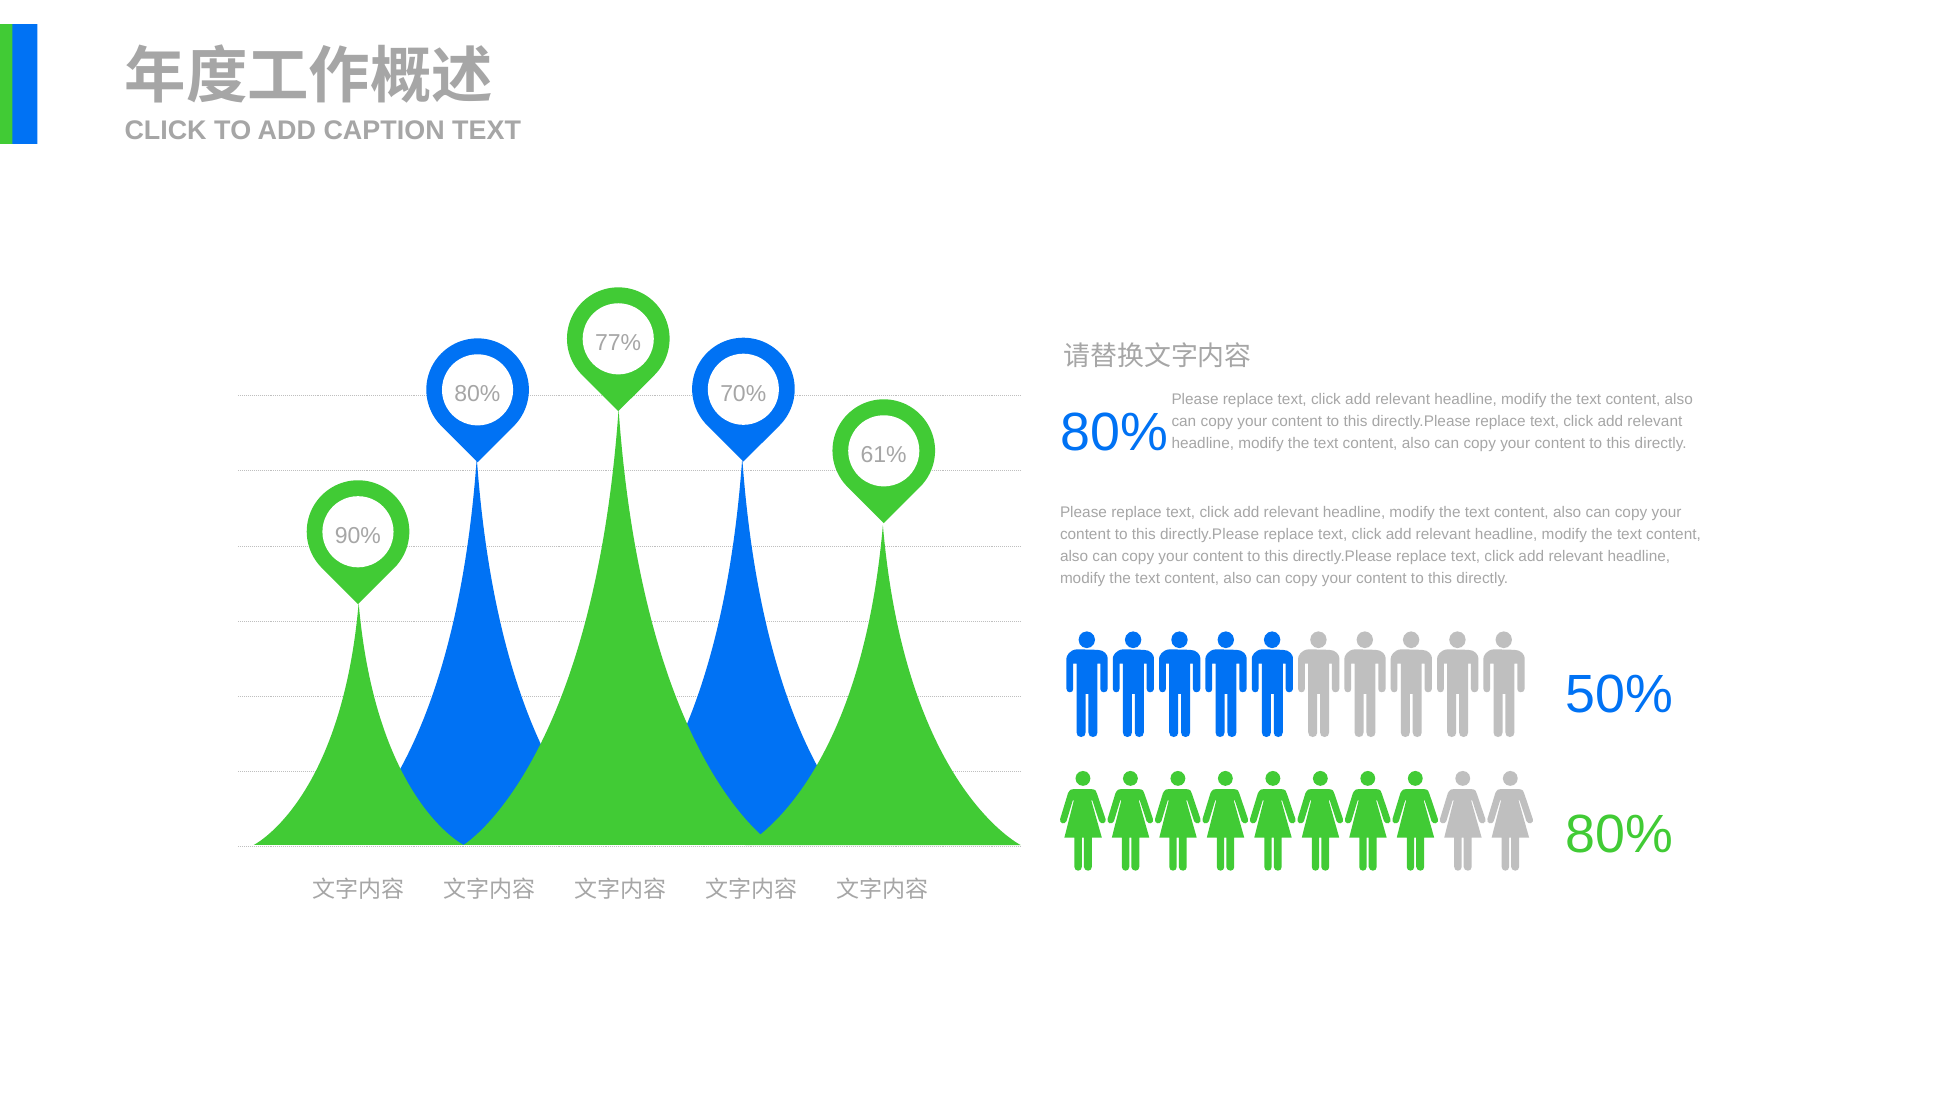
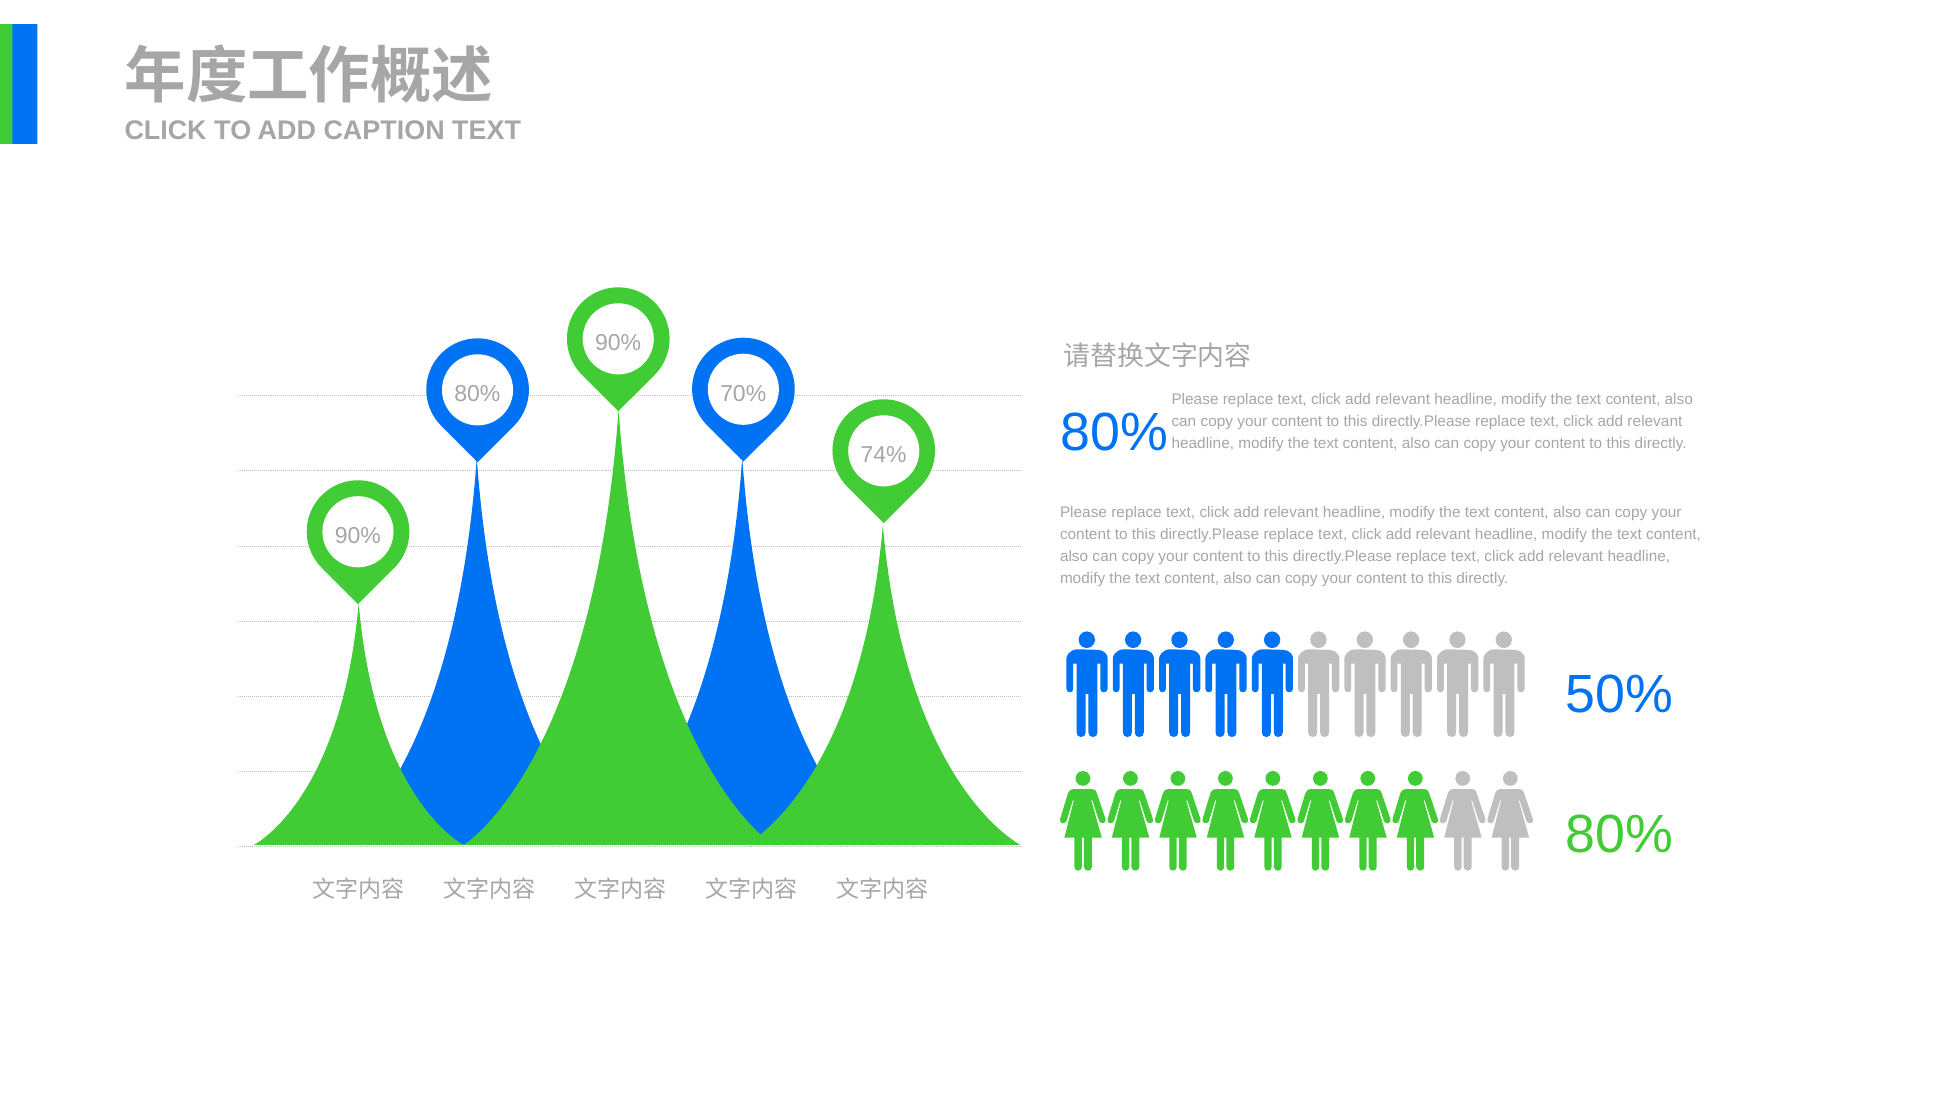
77% at (618, 343): 77% -> 90%
61%: 61% -> 74%
